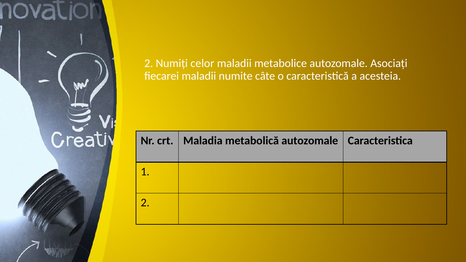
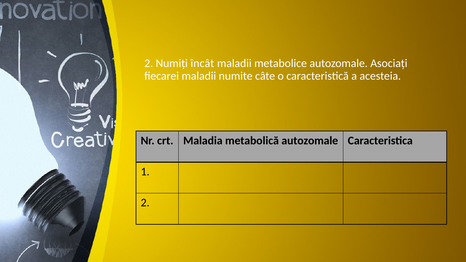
celor: celor -> încât
